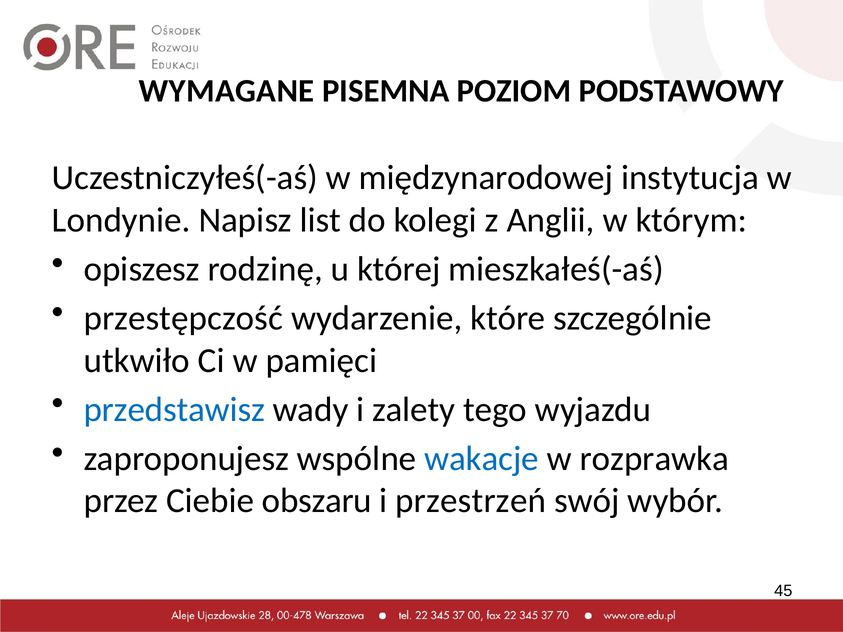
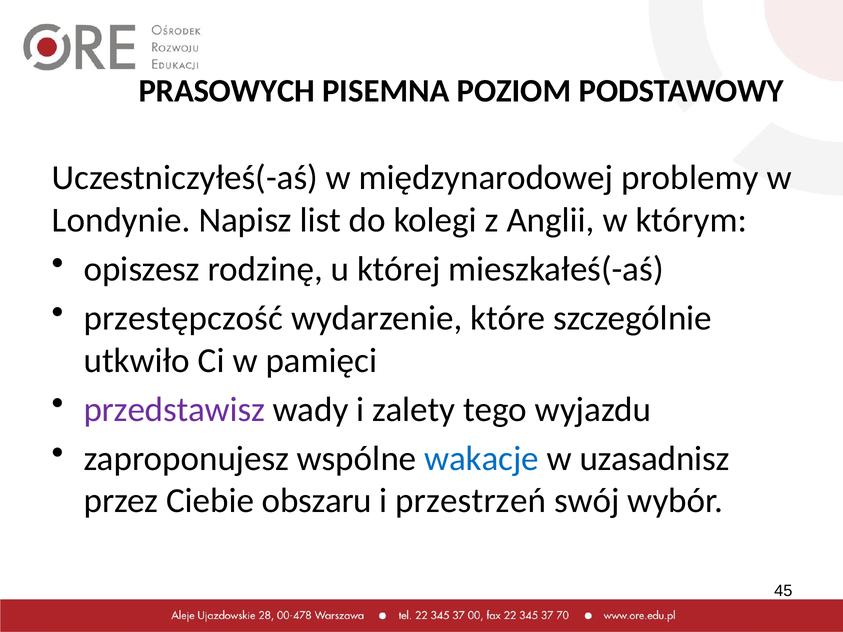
WYMAGANE: WYMAGANE -> PRASOWYCH
instytucja: instytucja -> problemy
przedstawisz colour: blue -> purple
rozprawka: rozprawka -> uzasadnisz
